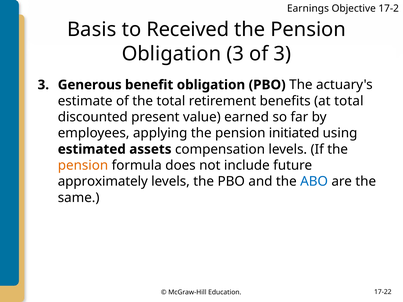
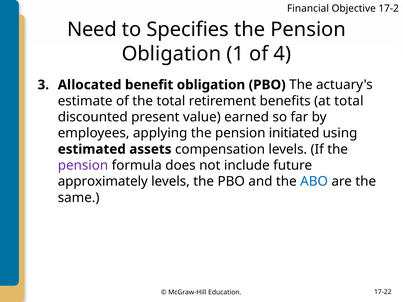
Earnings: Earnings -> Financial
Basis: Basis -> Need
Received: Received -> Specifies
Obligation 3: 3 -> 1
of 3: 3 -> 4
Generous: Generous -> Allocated
pension at (83, 166) colour: orange -> purple
